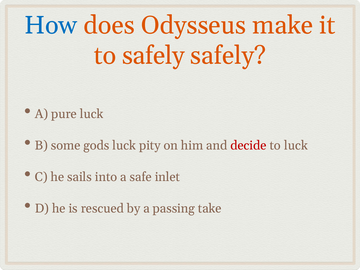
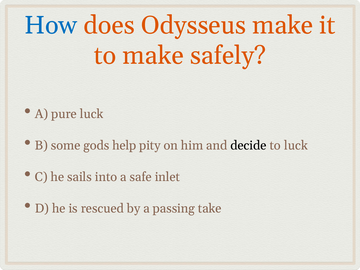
to safely: safely -> make
gods luck: luck -> help
decide colour: red -> black
